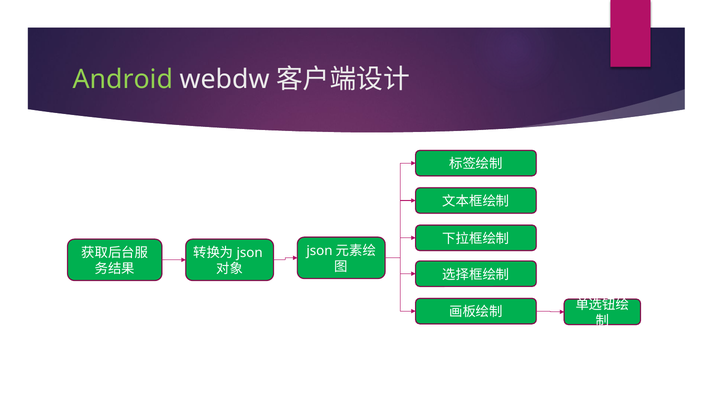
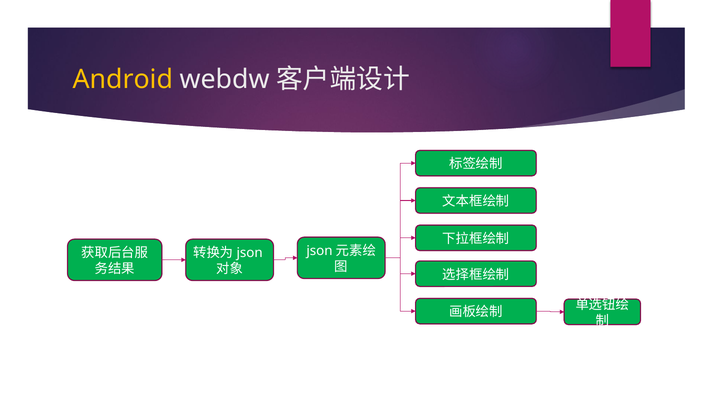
Android colour: light green -> yellow
